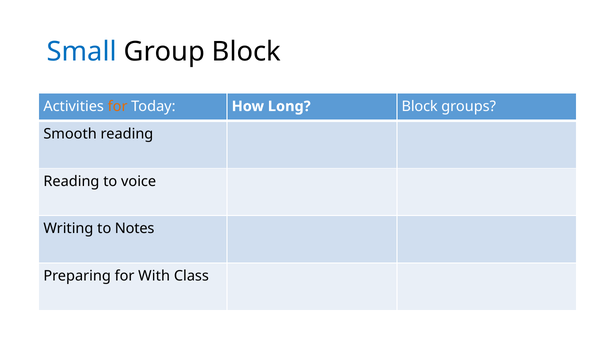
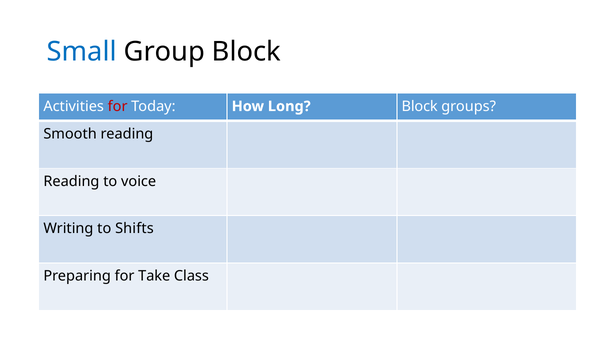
for at (118, 106) colour: orange -> red
Notes: Notes -> Shifts
With: With -> Take
